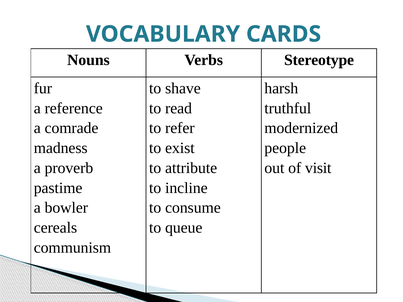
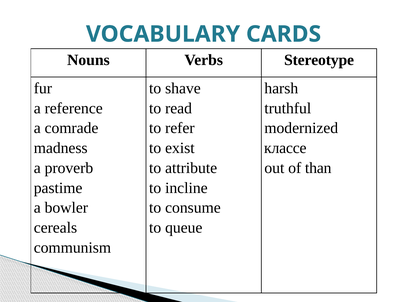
people: people -> классе
visit: visit -> than
